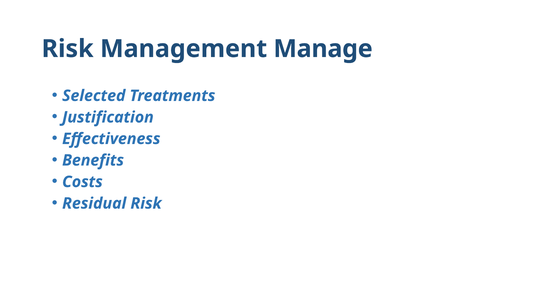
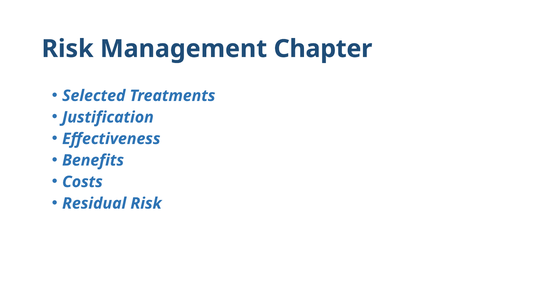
Manage: Manage -> Chapter
